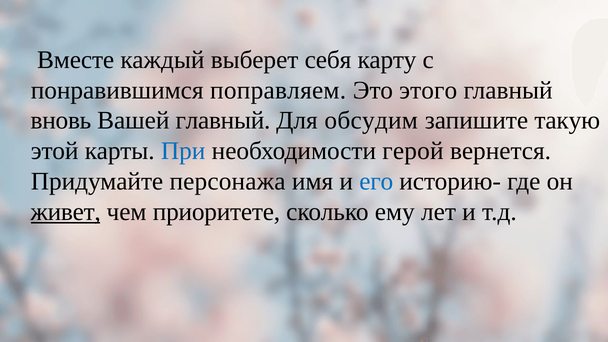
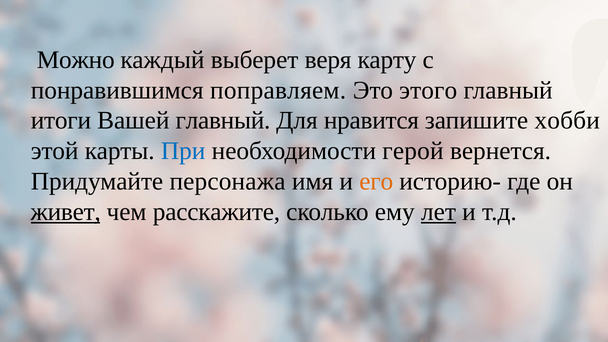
Вместе: Вместе -> Можно
себя: себя -> веря
вновь: вновь -> итоги
обсудим: обсудим -> нравится
такую: такую -> хобби
его colour: blue -> orange
приоритете: приоритете -> расскажите
лет underline: none -> present
